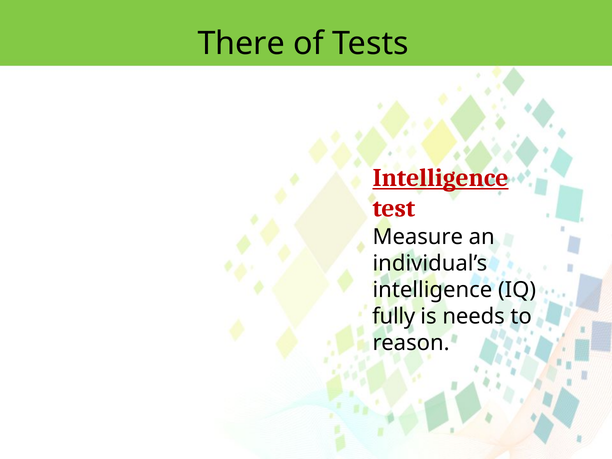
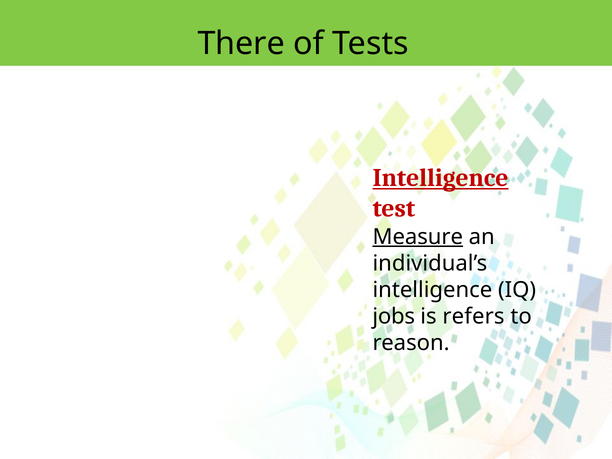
Measure underline: none -> present
fully: fully -> jobs
needs: needs -> refers
